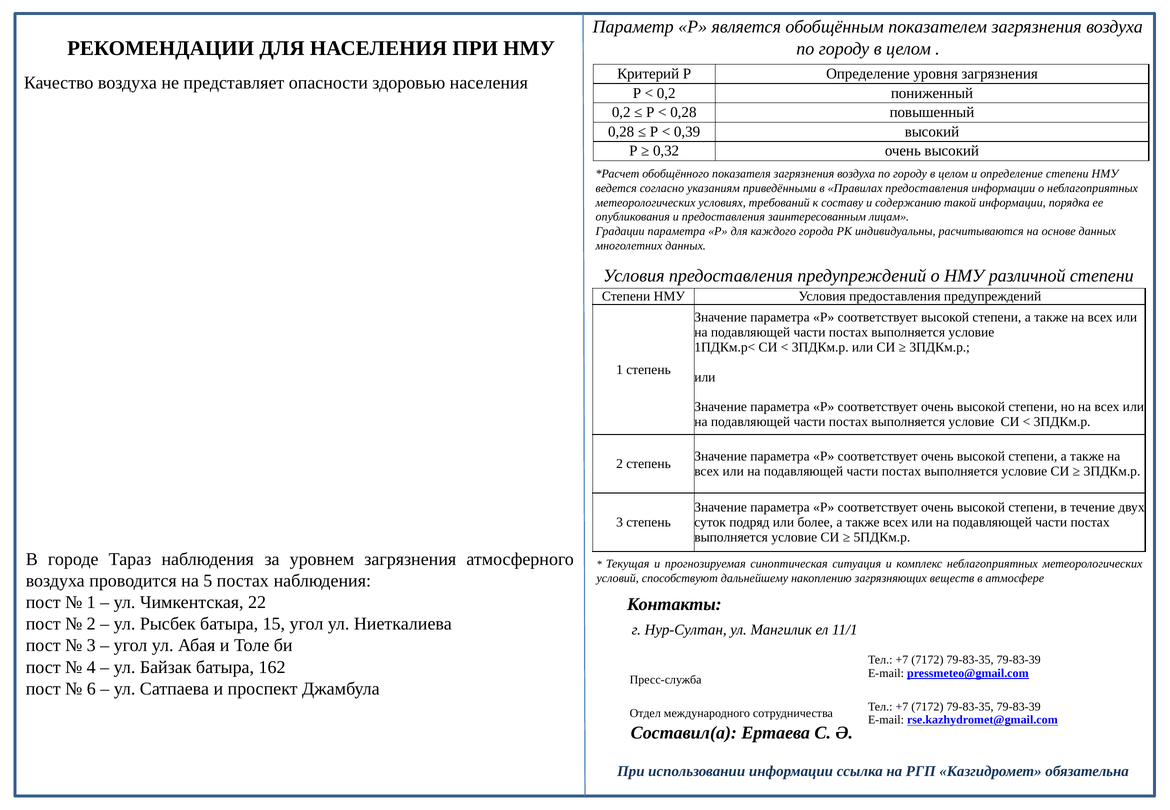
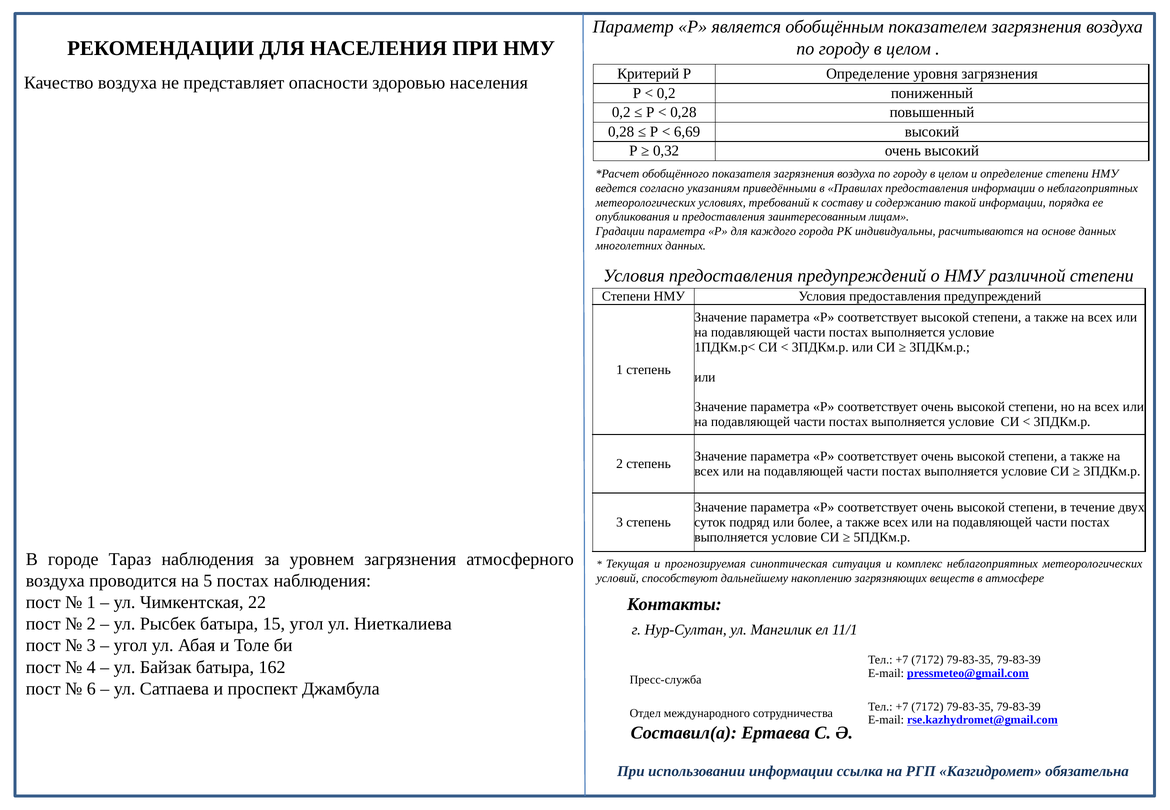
0,39: 0,39 -> 6,69
